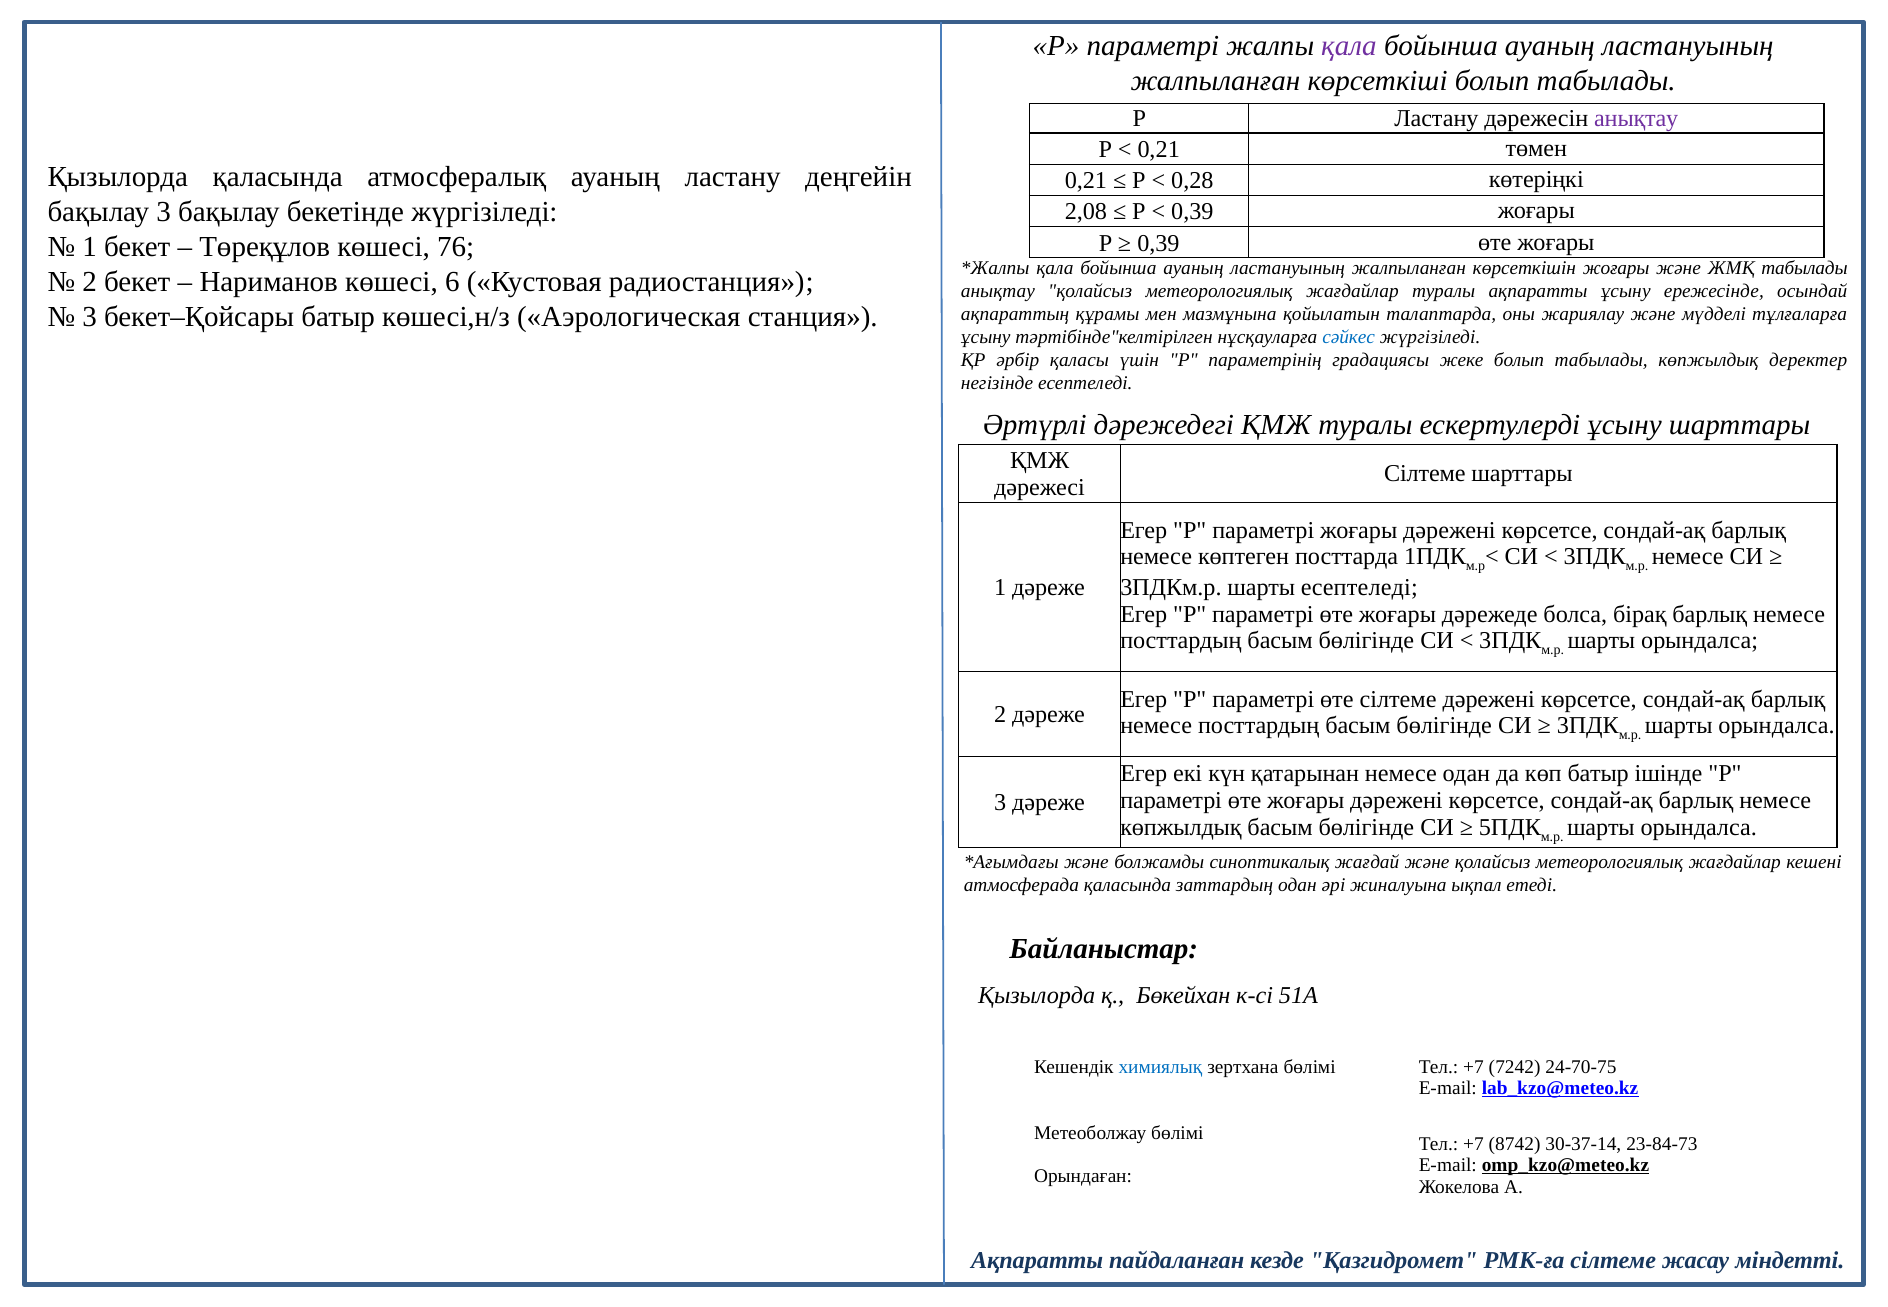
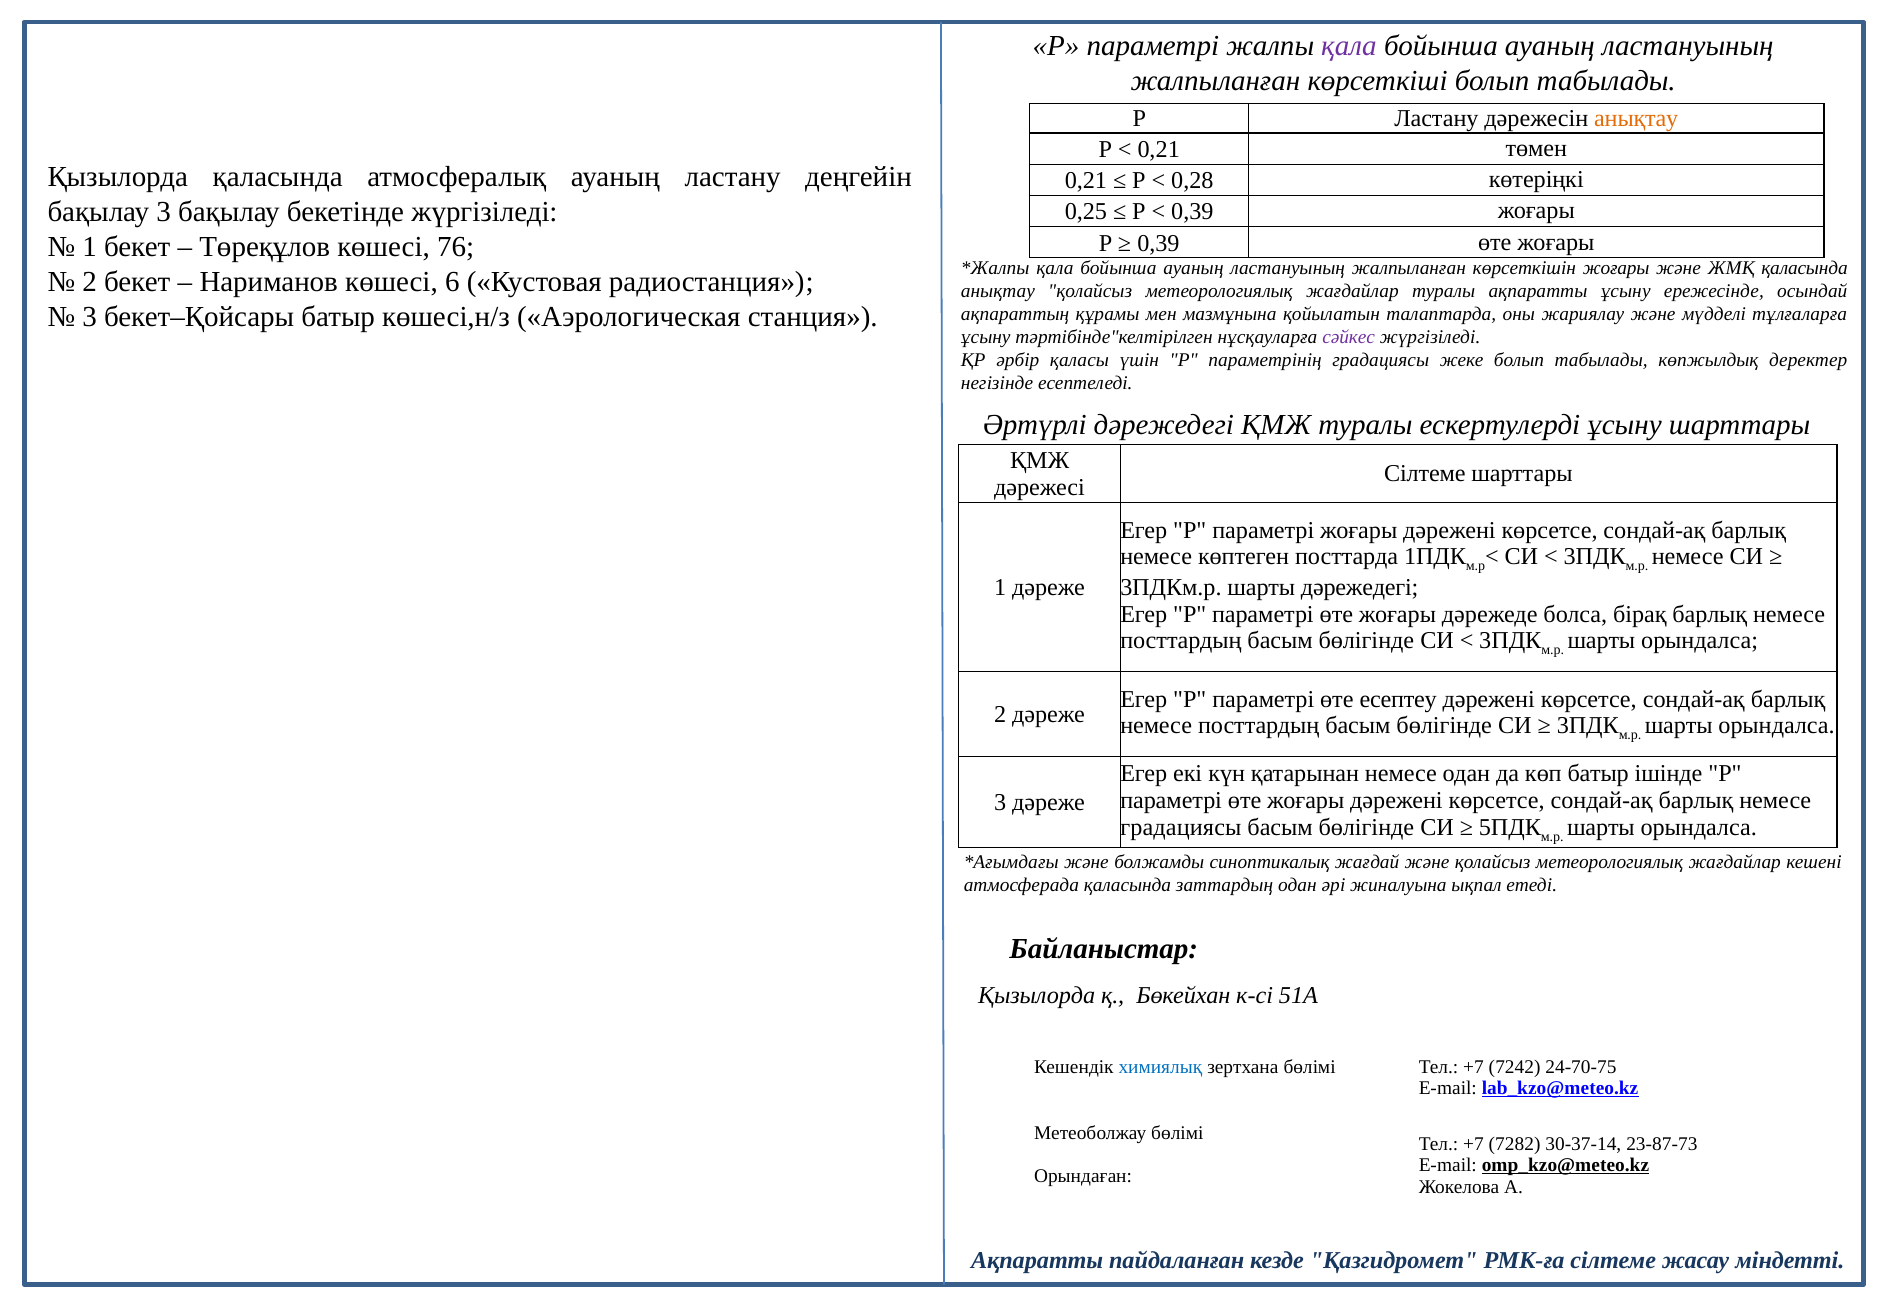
анықтау at (1636, 119) colour: purple -> orange
2,08: 2,08 -> 0,25
ЖМҚ табылады: табылады -> қаласында
сәйкес colour: blue -> purple
шарты есептеледі: есептеледі -> дәрежедегі
өте сілтеме: сілтеме -> есептеу
көпжылдық at (1181, 827): көпжылдық -> градациясы
8742: 8742 -> 7282
23-84-73: 23-84-73 -> 23-87-73
